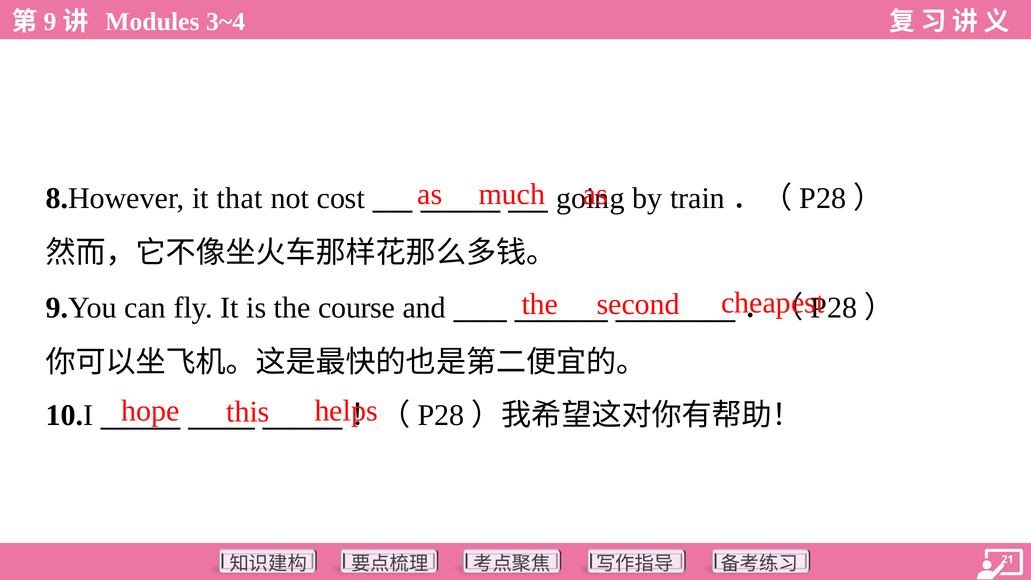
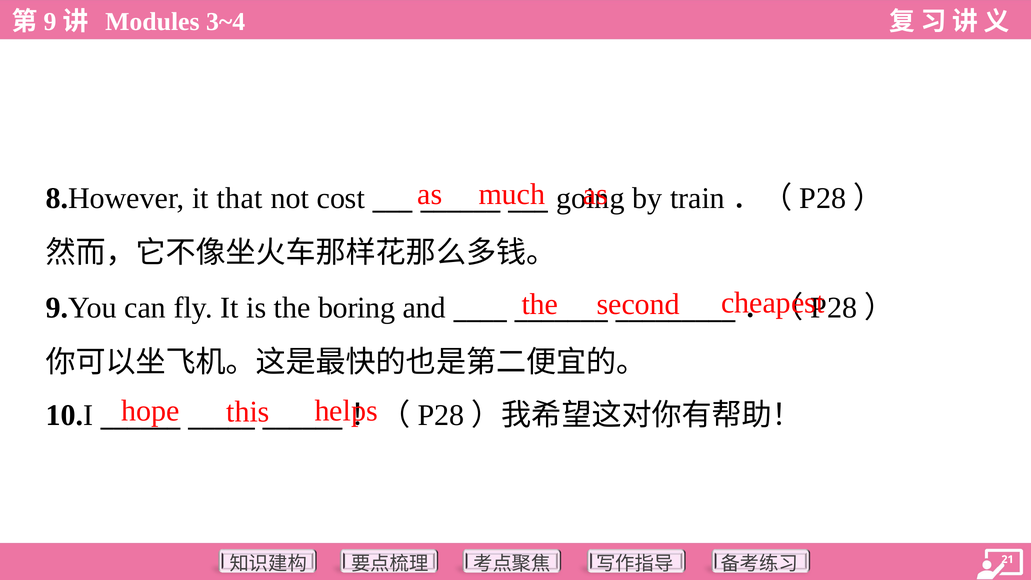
course: course -> boring
